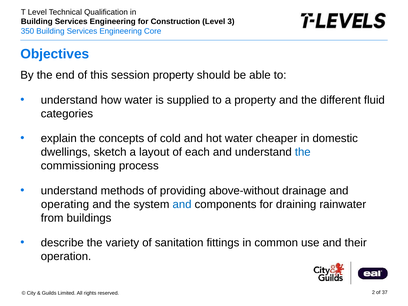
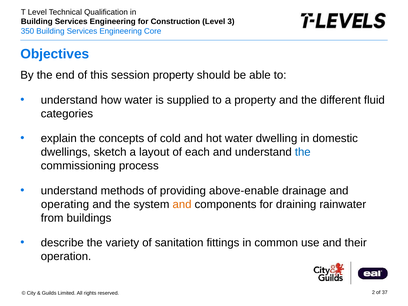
cheaper: cheaper -> dwelling
above-without: above-without -> above-enable
and at (182, 204) colour: blue -> orange
